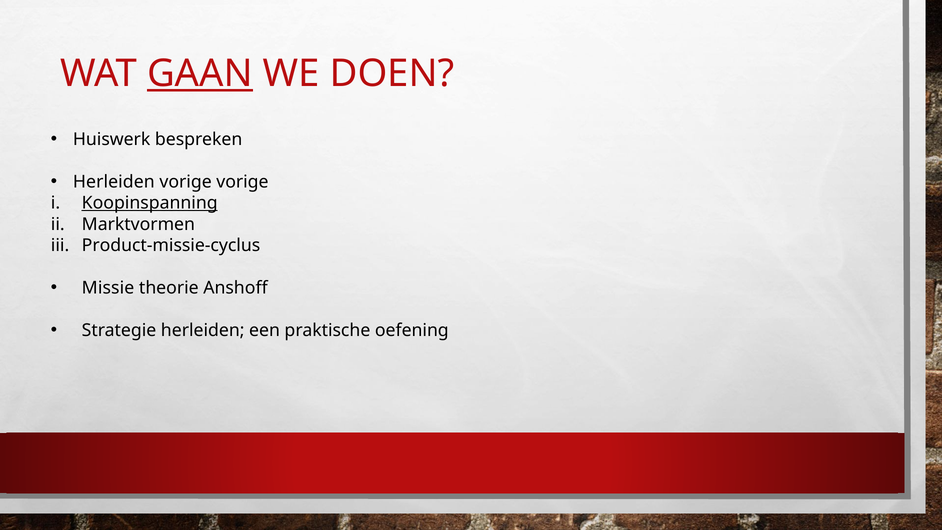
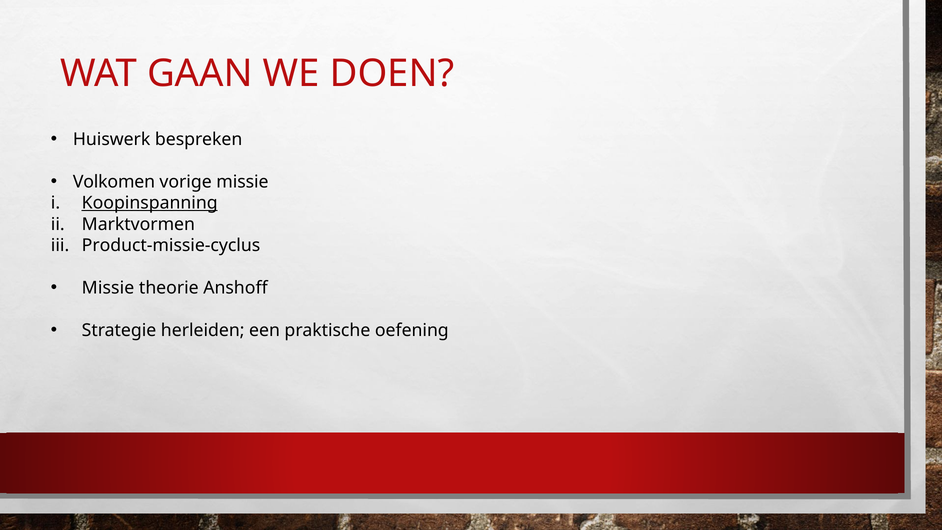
GAAN underline: present -> none
Herleiden at (114, 182): Herleiden -> Volkomen
vorige vorige: vorige -> missie
